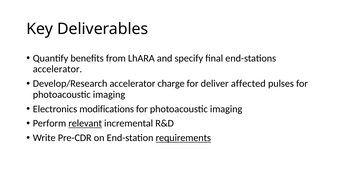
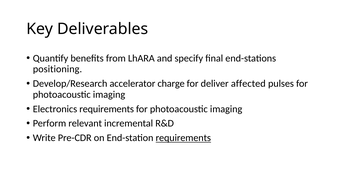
accelerator at (58, 69): accelerator -> positioning
Electronics modifications: modifications -> requirements
relevant underline: present -> none
